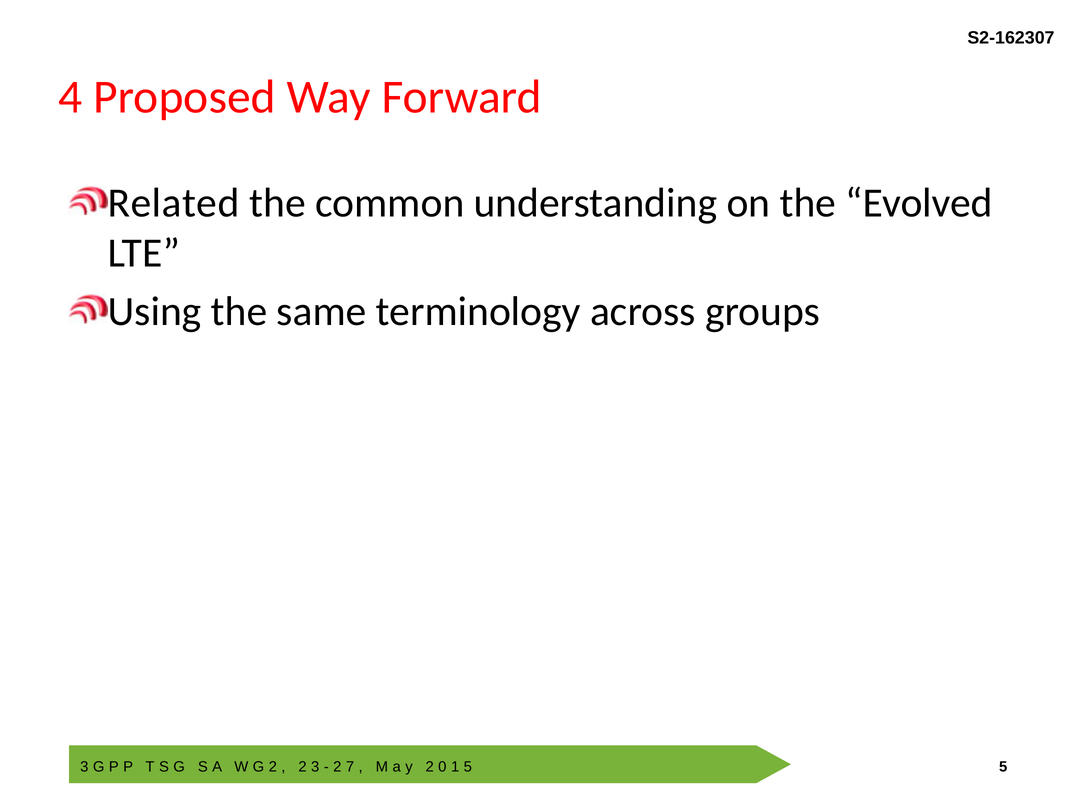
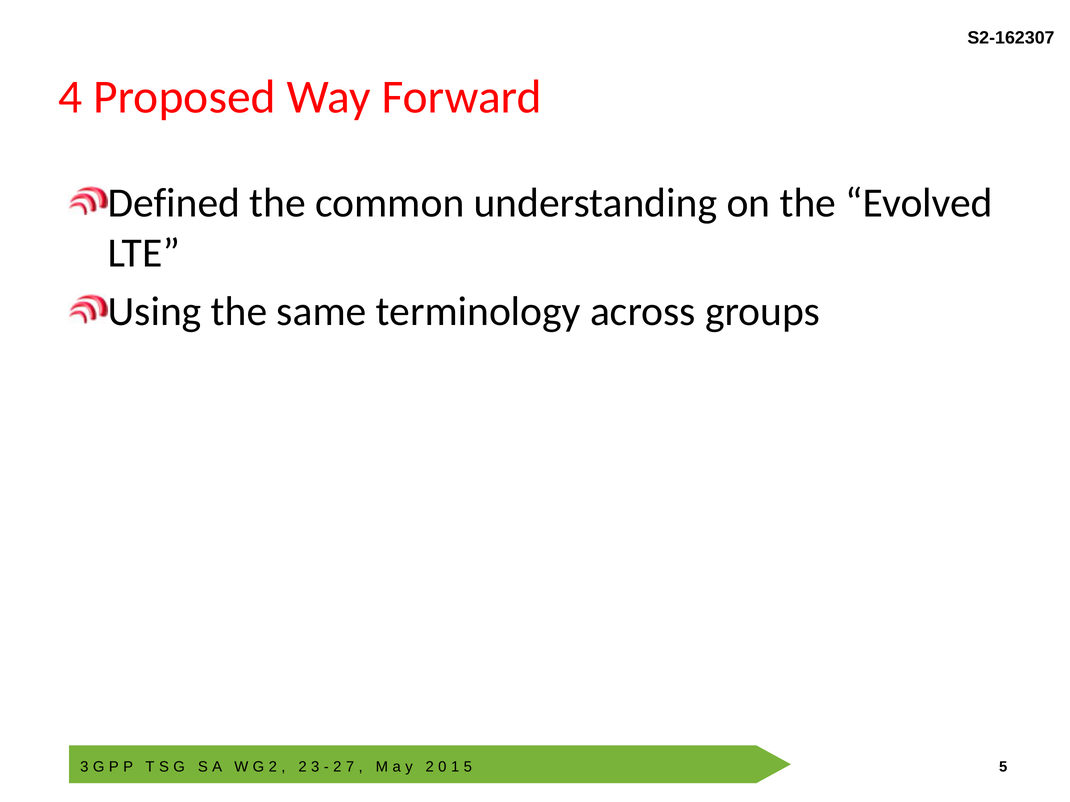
Related: Related -> Defined
